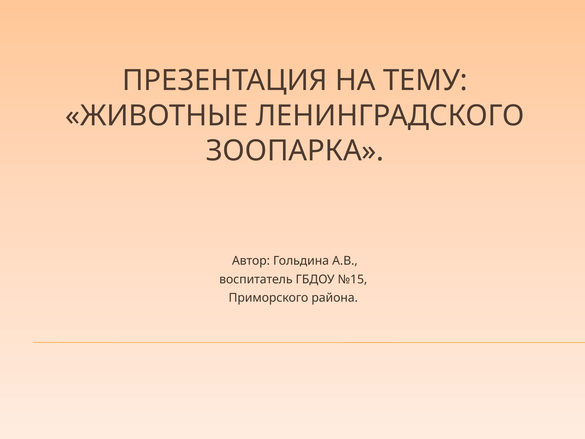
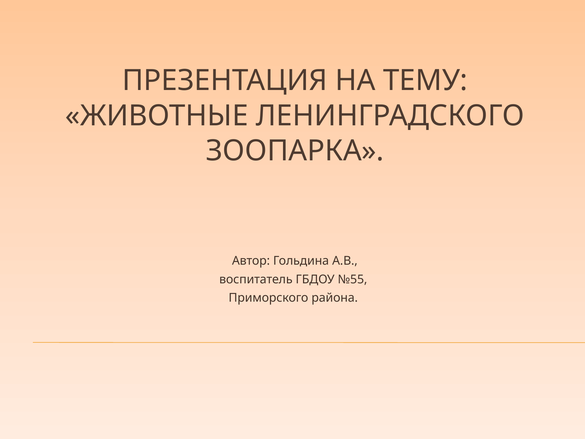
№15: №15 -> №55
